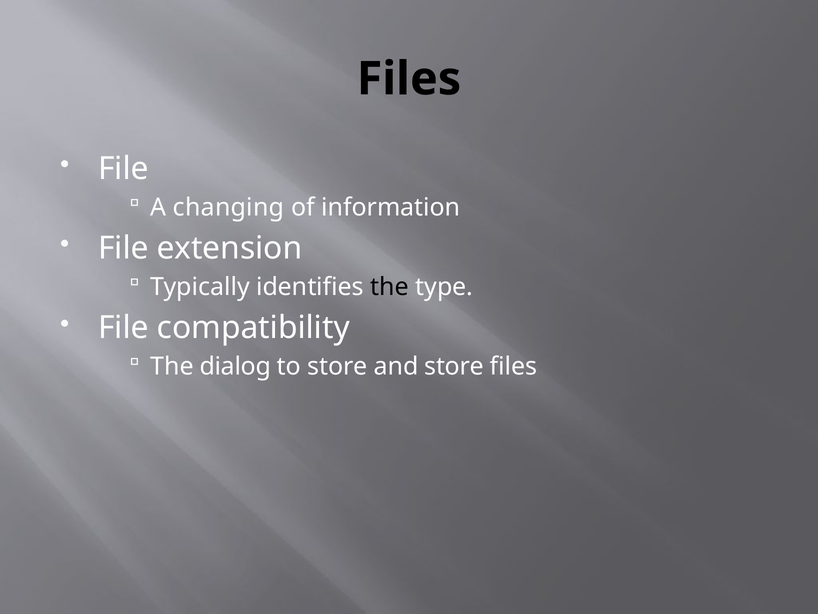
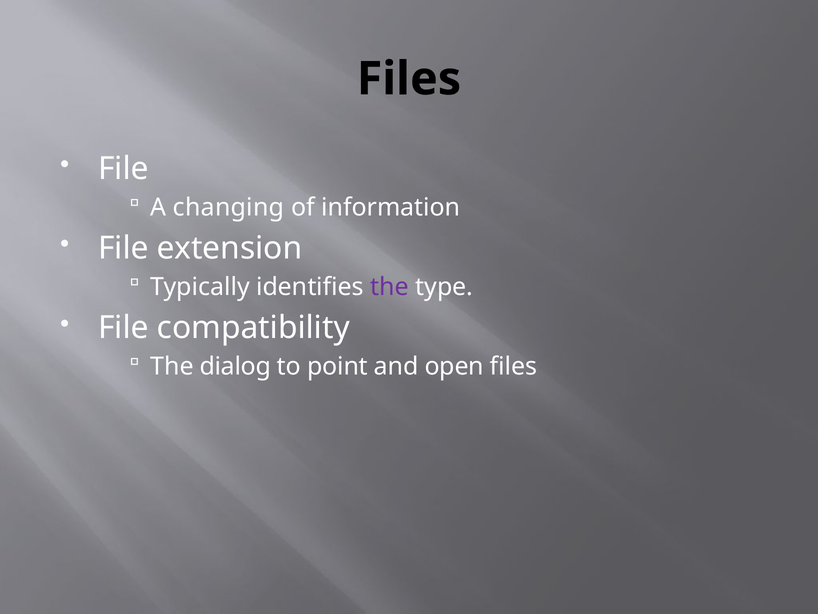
the at (390, 287) colour: black -> purple
to store: store -> point
and store: store -> open
